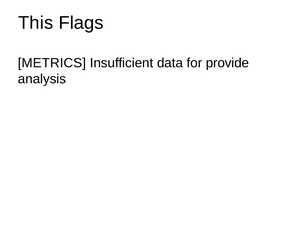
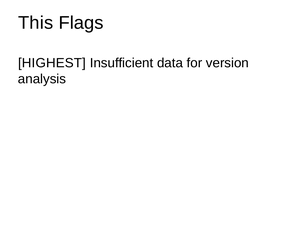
METRICS: METRICS -> HIGHEST
provide: provide -> version
